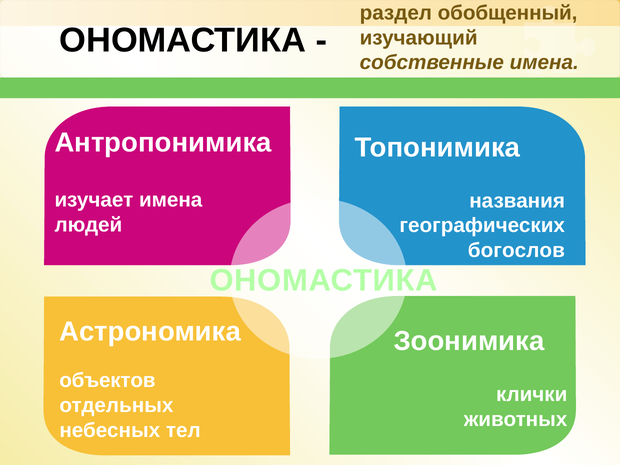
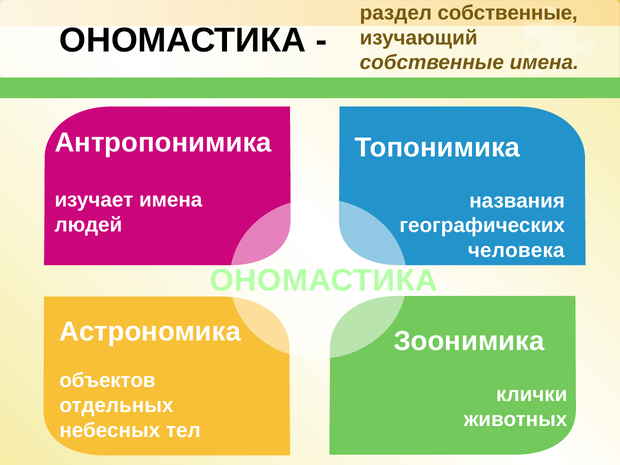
раздел обобщенный: обобщенный -> собственные
богослов: богослов -> человека
